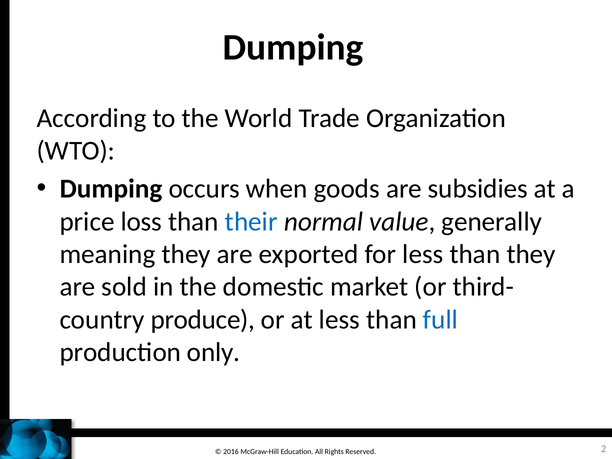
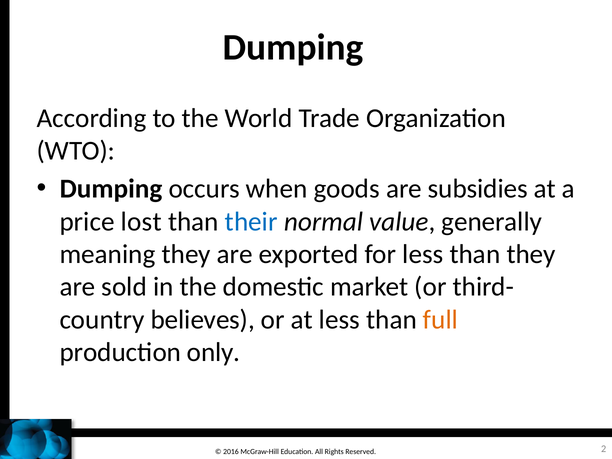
loss: loss -> lost
produce: produce -> believes
full colour: blue -> orange
